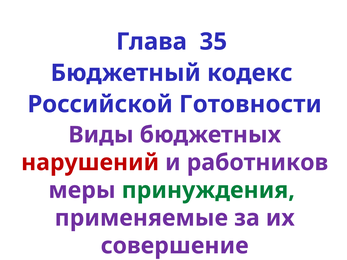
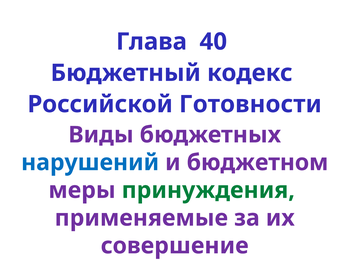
35: 35 -> 40
нарушений colour: red -> blue
работников: работников -> бюджетном
